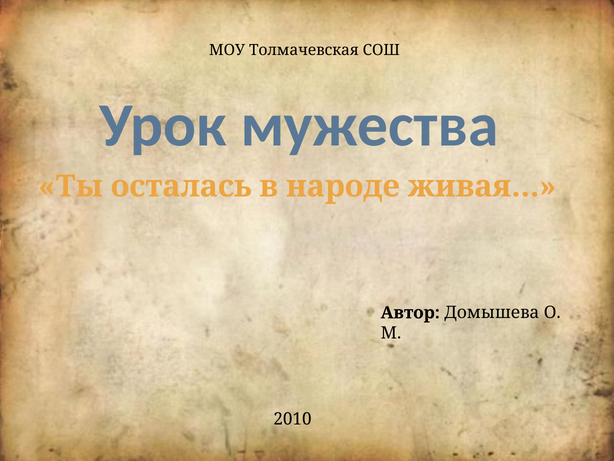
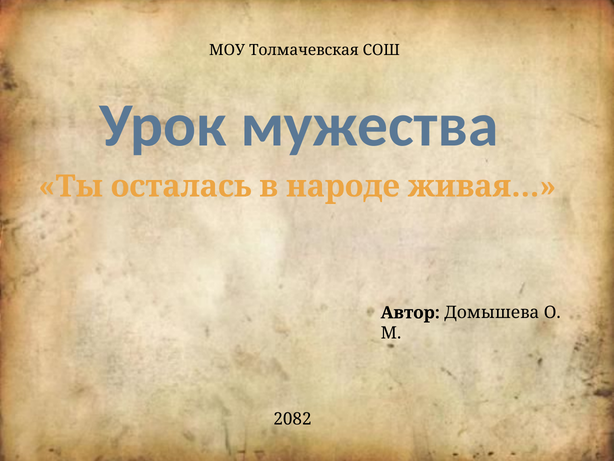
2010: 2010 -> 2082
